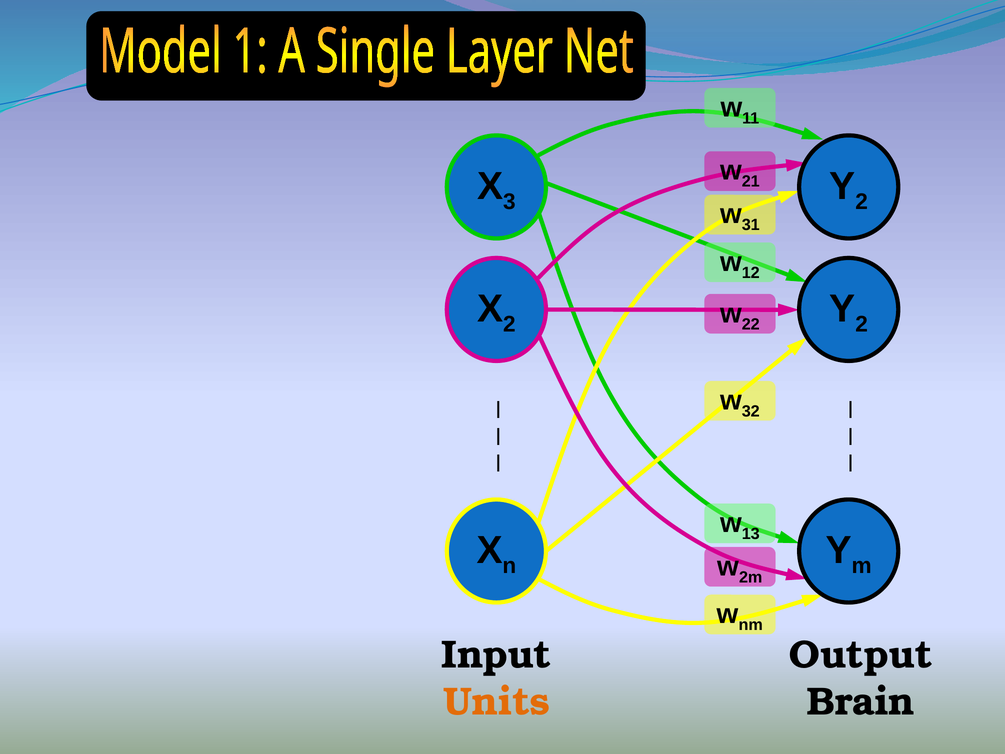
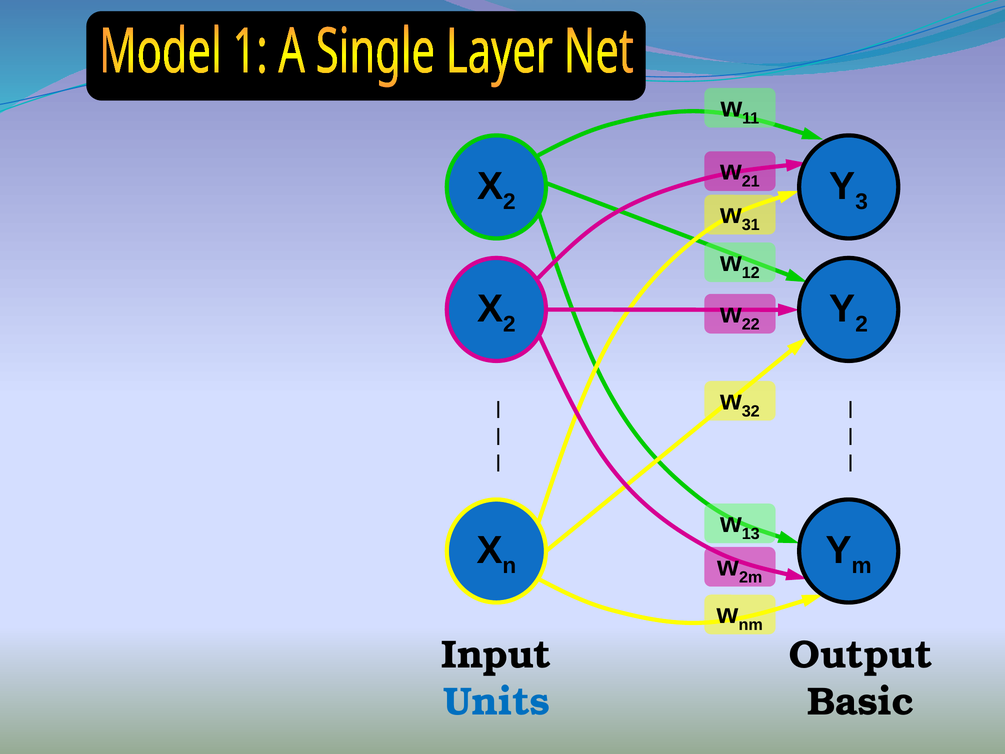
3 at (509, 202): 3 -> 2
2 at (862, 202): 2 -> 3
Units colour: orange -> blue
Brain: Brain -> Basic
